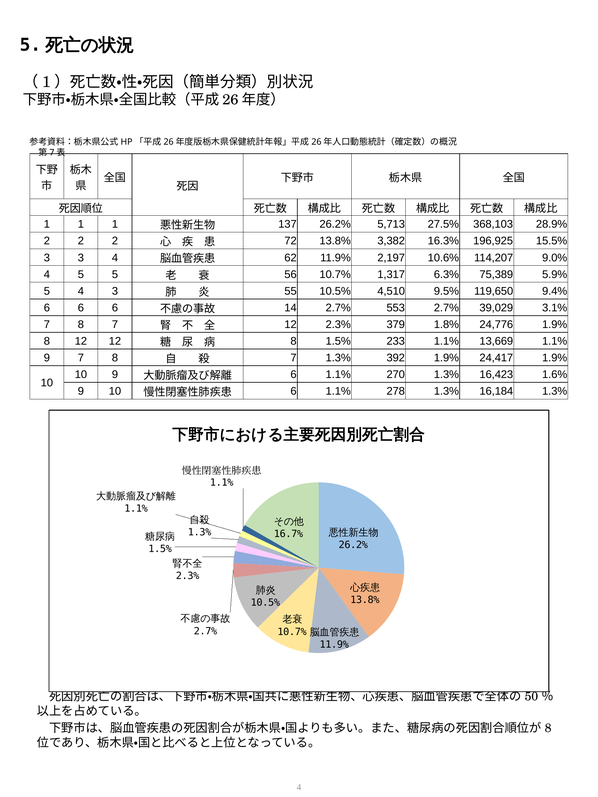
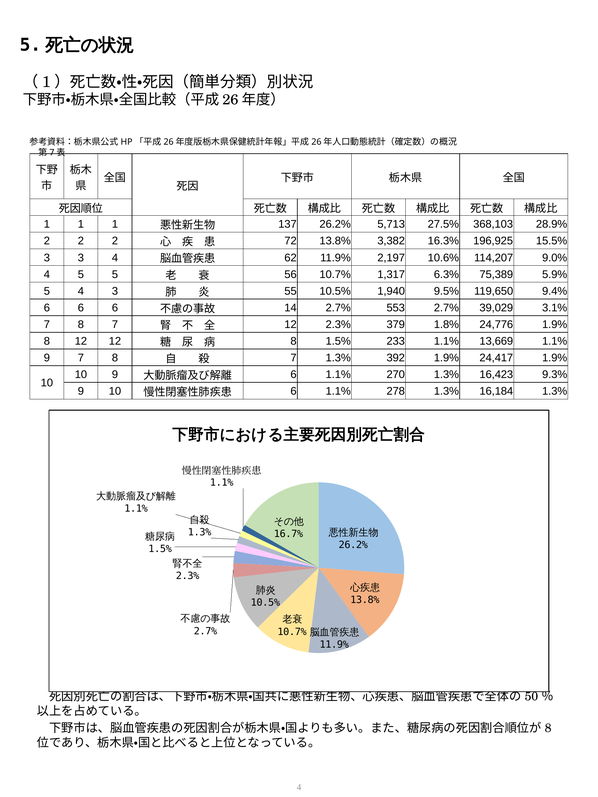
4,510: 4,510 -> 1,940
1.6%: 1.6% -> 9.3%
